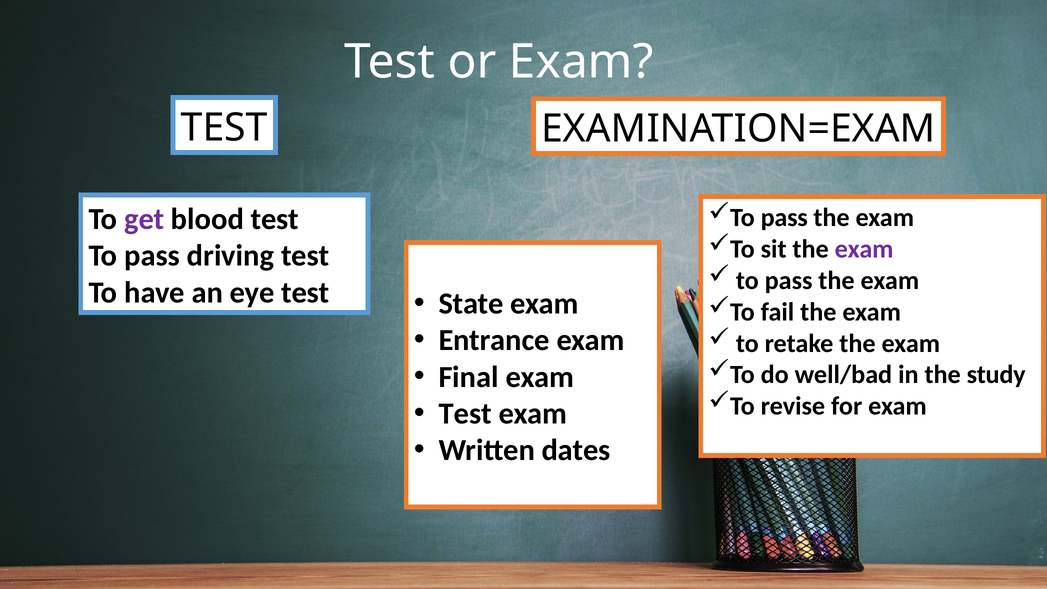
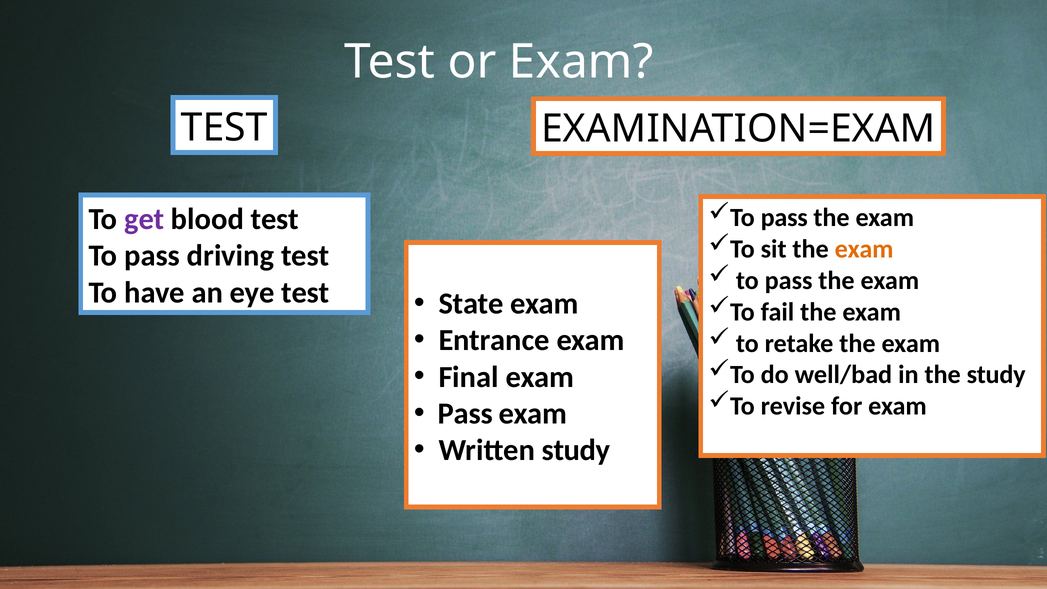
exam at (864, 249) colour: purple -> orange
Test at (465, 414): Test -> Pass
Written dates: dates -> study
